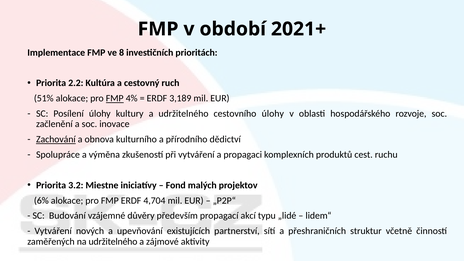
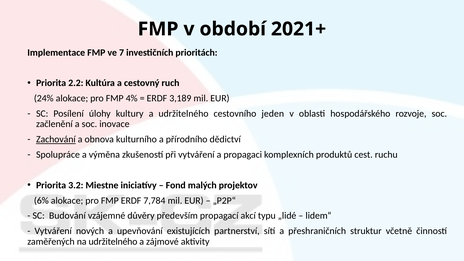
8: 8 -> 7
51%: 51% -> 24%
FMP at (115, 98) underline: present -> none
cestovního úlohy: úlohy -> jeden
4,704: 4,704 -> 7,784
